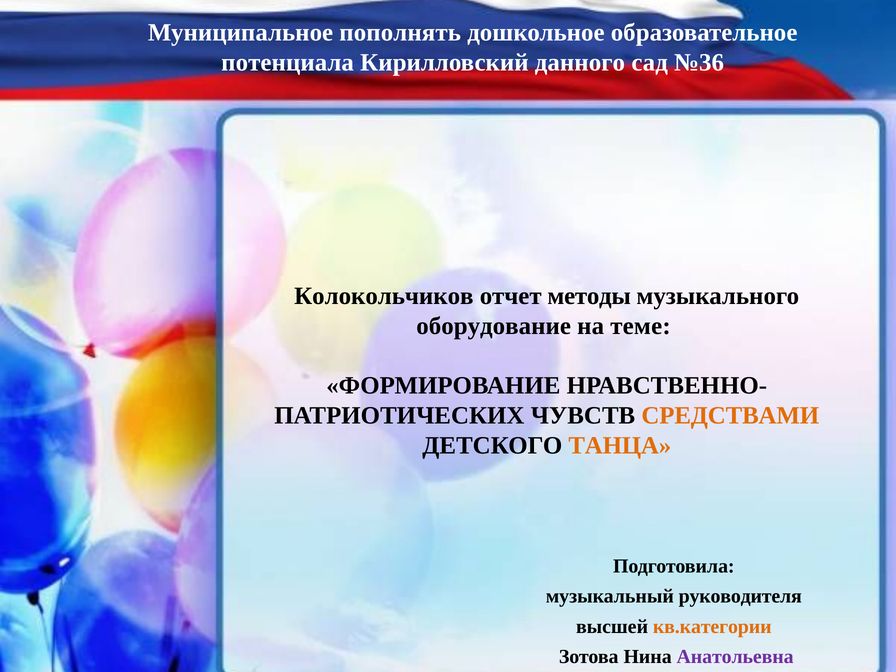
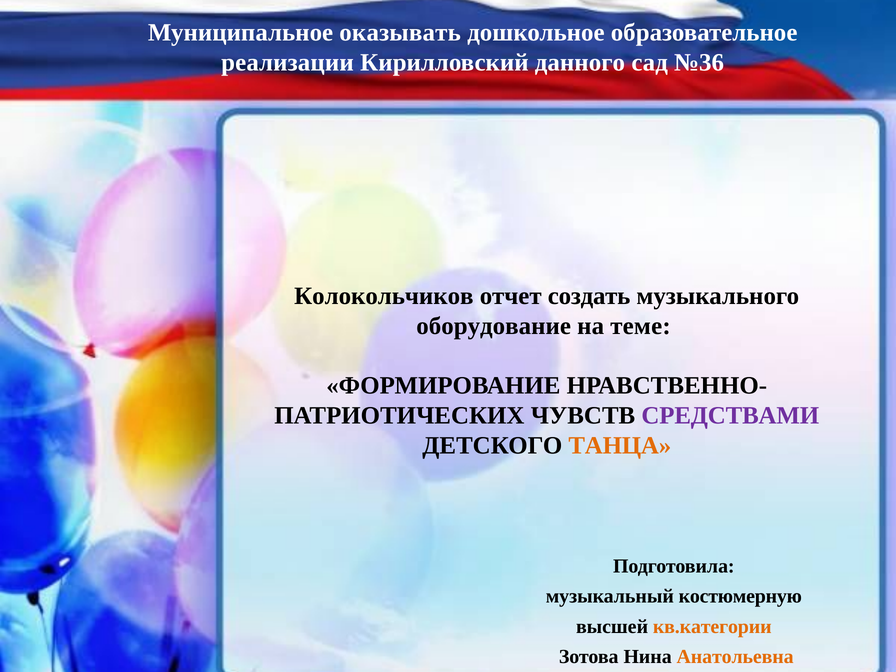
пополнять: пополнять -> оказывать
потенциала: потенциала -> реализации
методы: методы -> создать
СРЕДСТВАМИ colour: orange -> purple
руководителя: руководителя -> костюмерную
Анатольевна colour: purple -> orange
